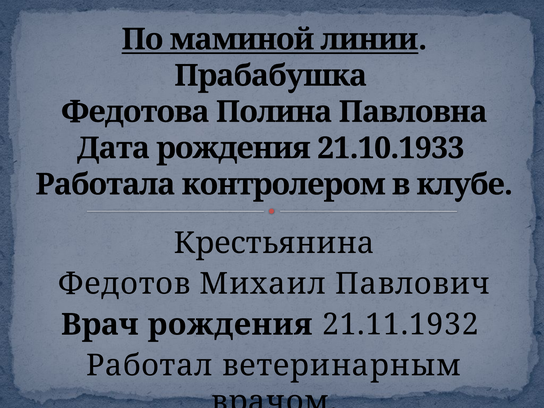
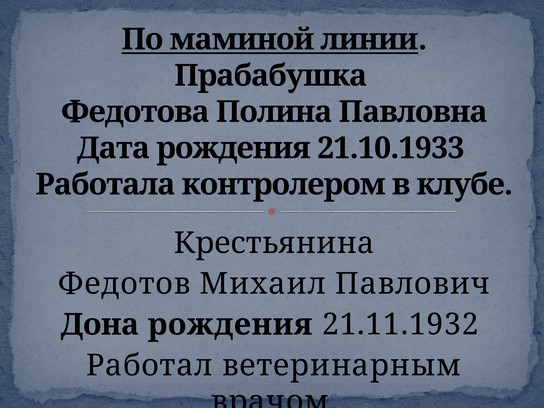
Врач: Врач -> Дона
